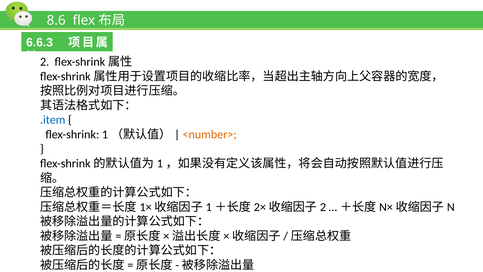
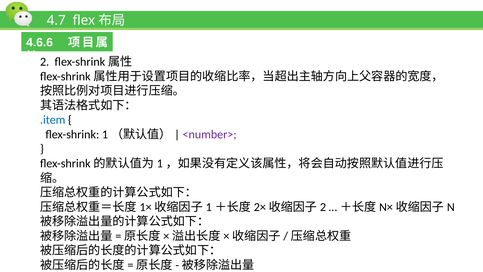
8.6: 8.6 -> 4.7
6.6.3: 6.6.3 -> 4.6.6
<number> colour: orange -> purple
